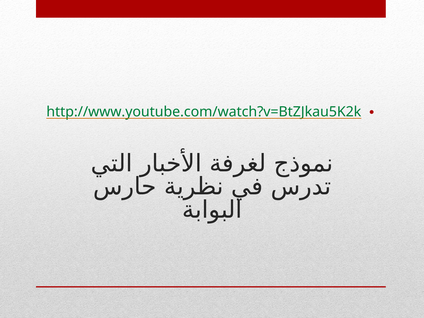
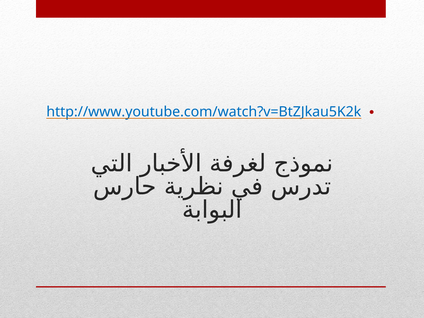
http://www.youtube.com/watch?v=BtZJkau5K2k colour: green -> blue
